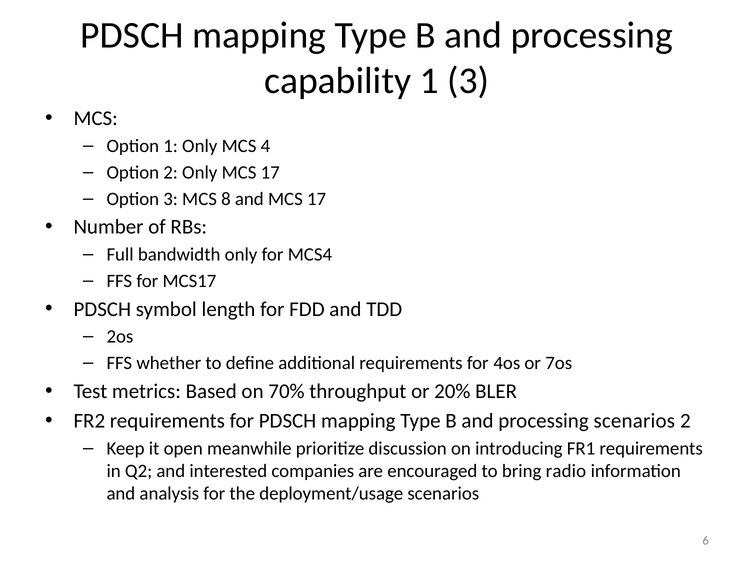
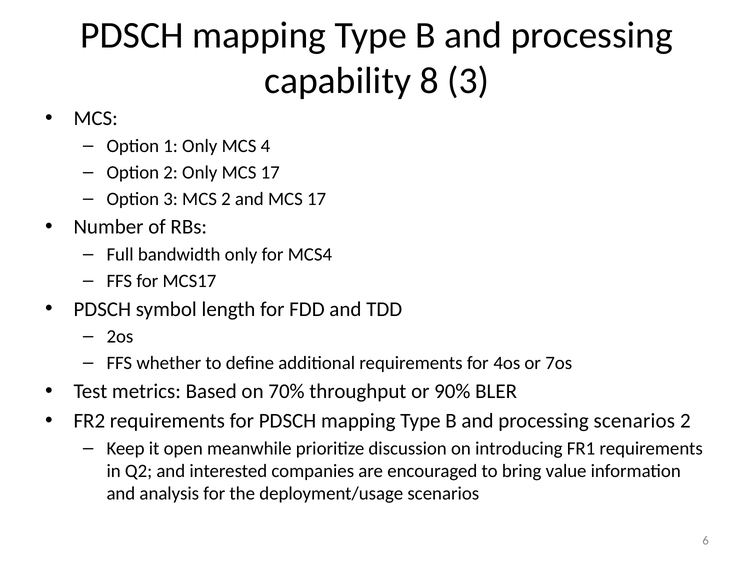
capability 1: 1 -> 8
MCS 8: 8 -> 2
20%: 20% -> 90%
radio: radio -> value
